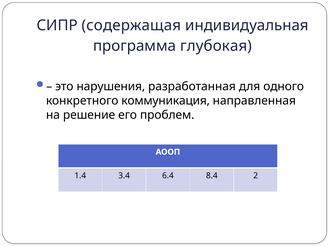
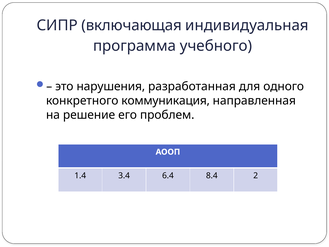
содержащая: содержащая -> включающая
глубокая: глубокая -> учебного
